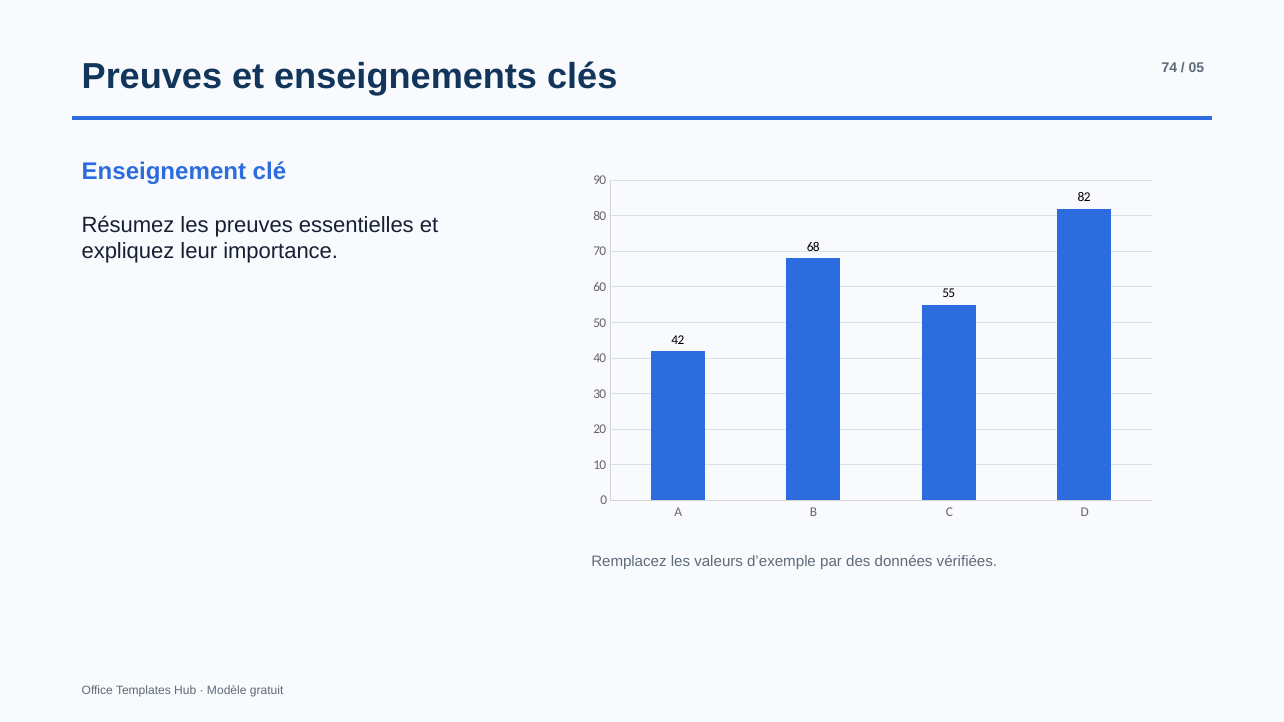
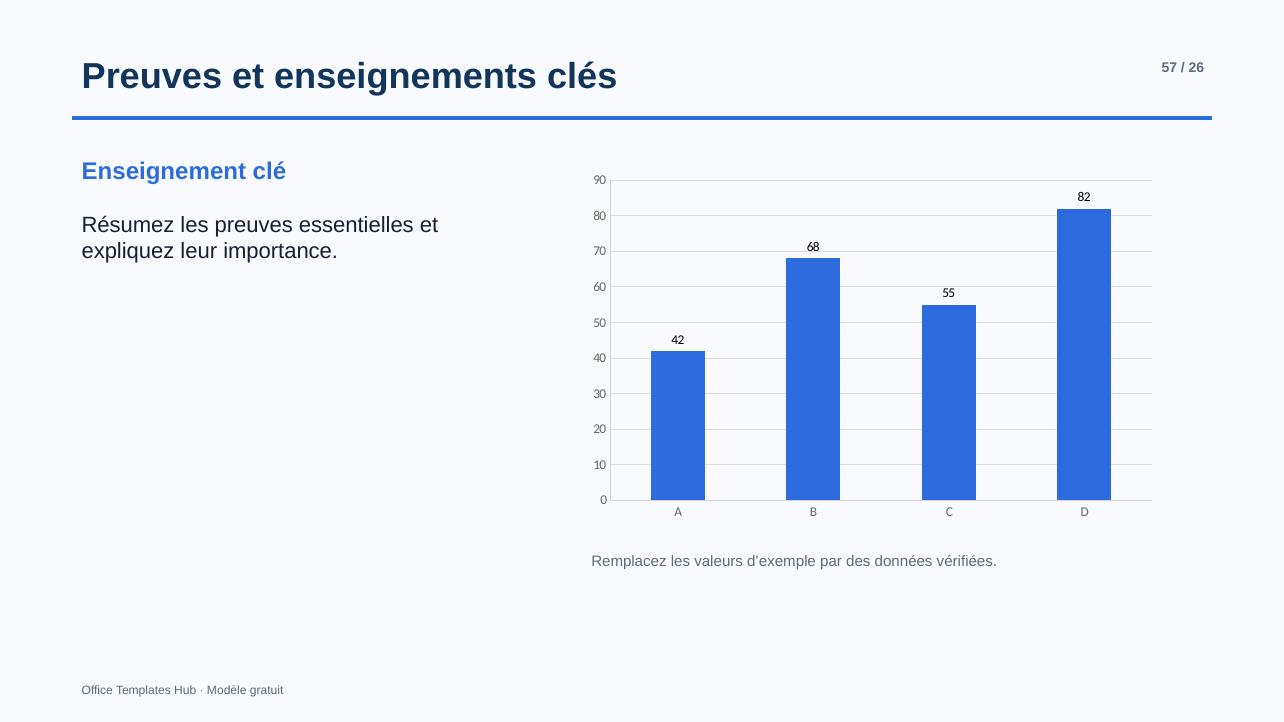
74: 74 -> 57
05: 05 -> 26
